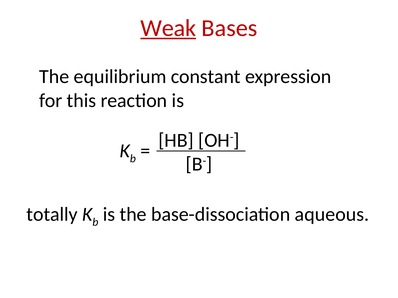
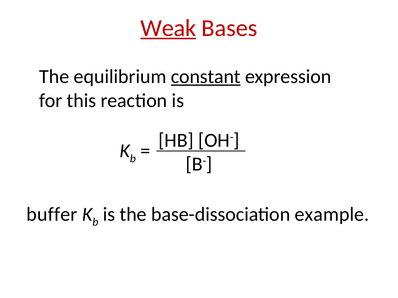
constant underline: none -> present
totally: totally -> buffer
aqueous: aqueous -> example
